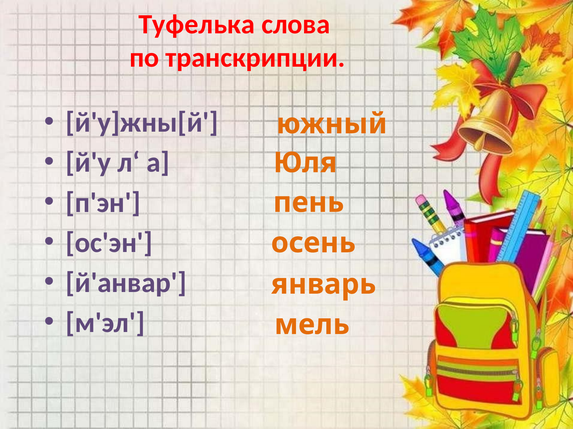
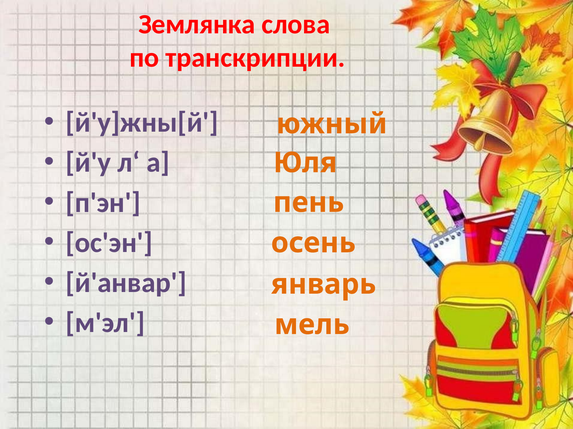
Туфелька: Туфелька -> Землянка
